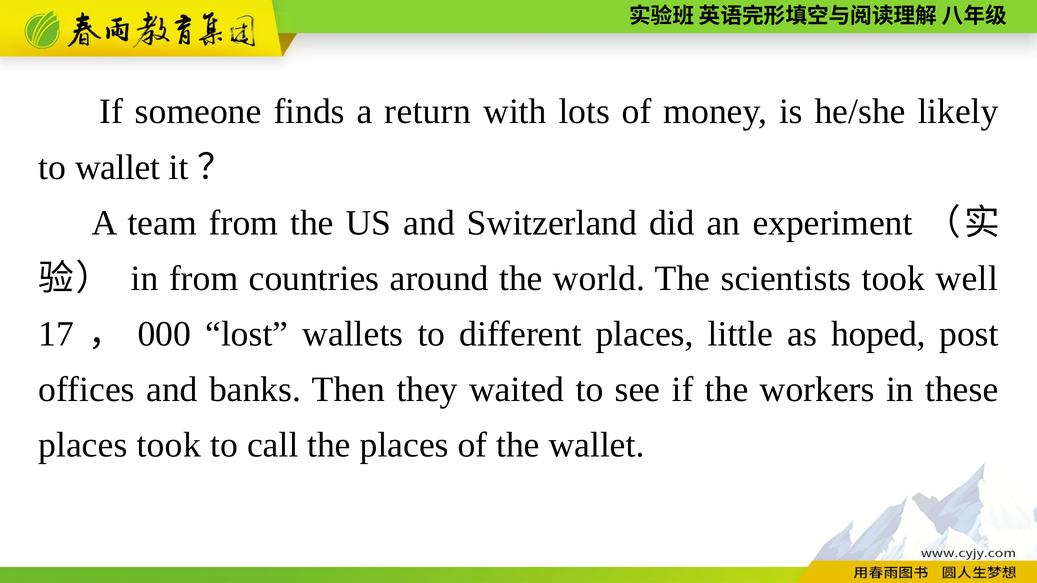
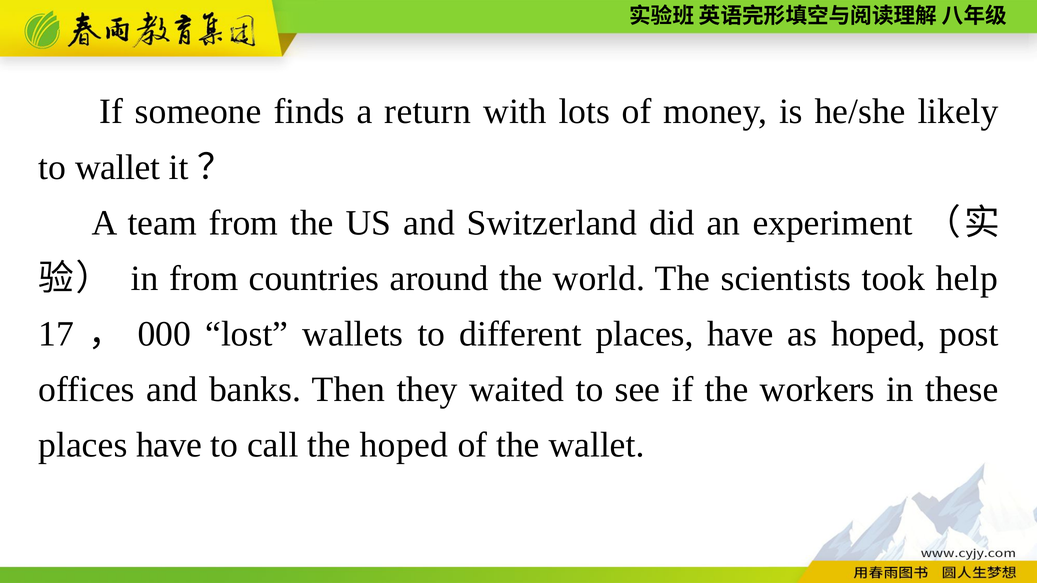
well: well -> help
different places little: little -> have
took at (169, 445): took -> have
the places: places -> hoped
